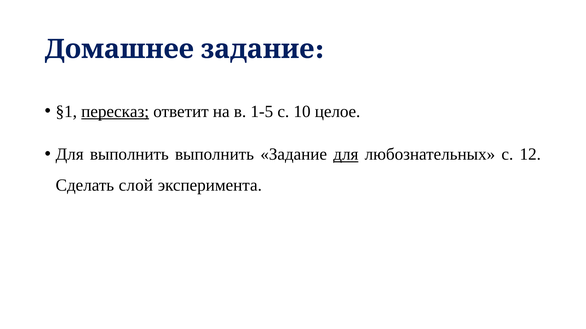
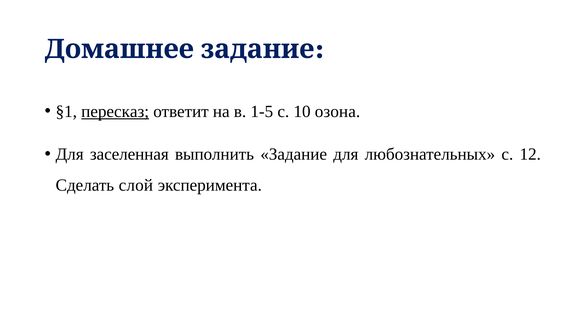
целое: целое -> озона
Для выполнить: выполнить -> заселенная
для at (346, 155) underline: present -> none
